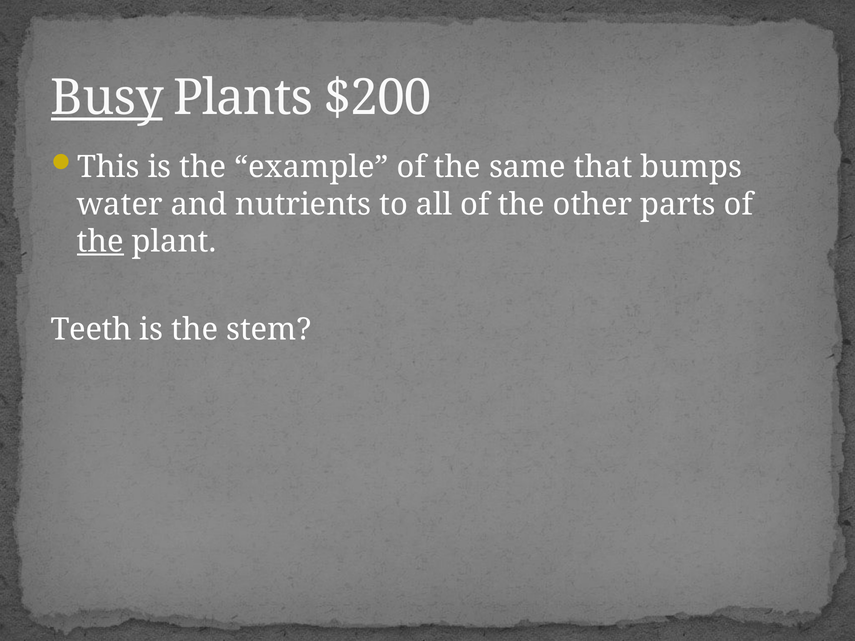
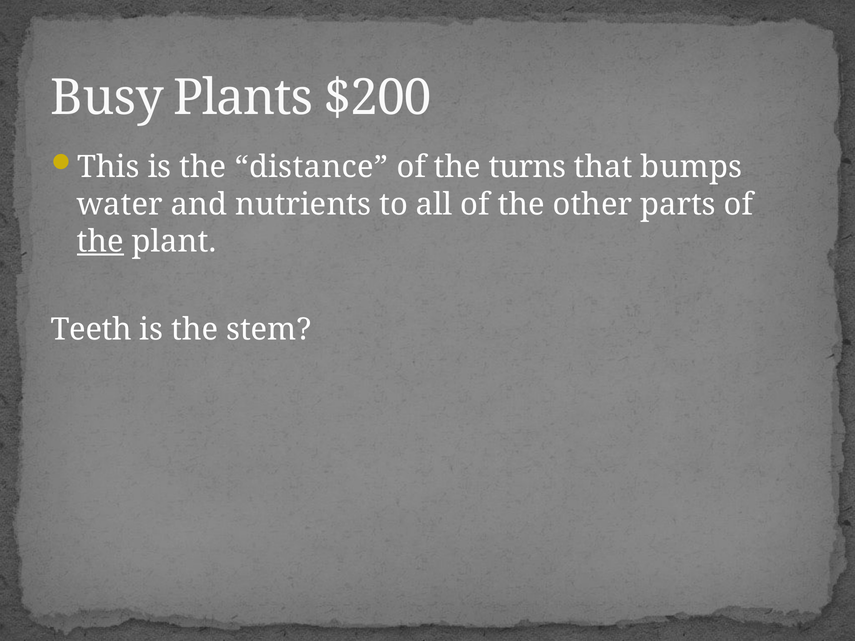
Busy underline: present -> none
example: example -> distance
same: same -> turns
